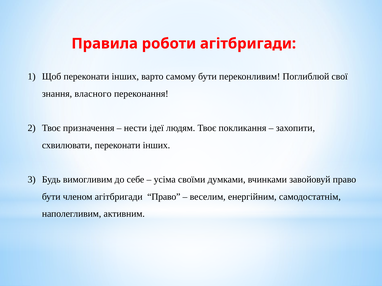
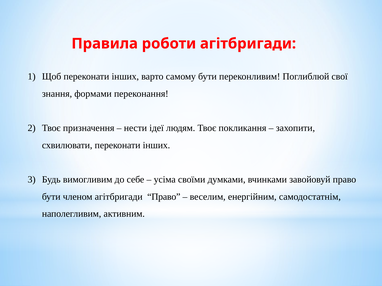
власного: власного -> формами
